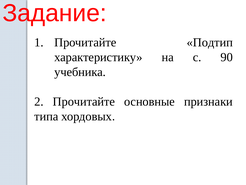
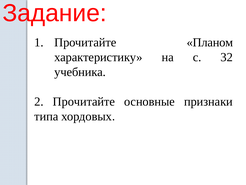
Подтип: Подтип -> Планом
90: 90 -> 32
